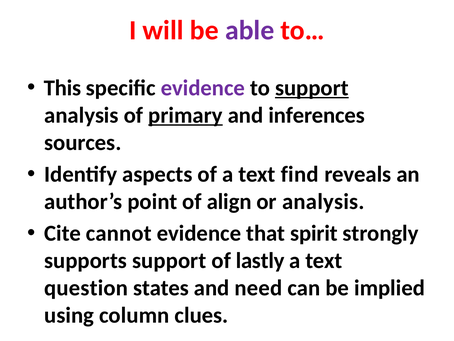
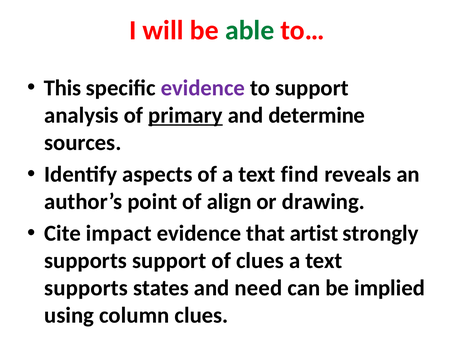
able colour: purple -> green
support at (312, 88) underline: present -> none
inferences: inferences -> determine
or analysis: analysis -> drawing
cannot: cannot -> impact
spirit: spirit -> artist
of lastly: lastly -> clues
question at (86, 288): question -> supports
